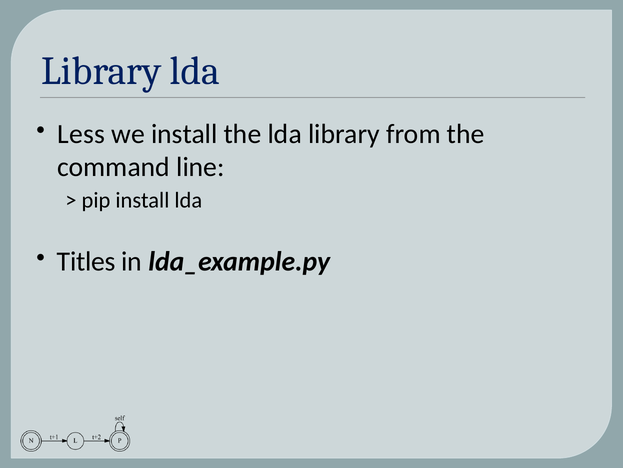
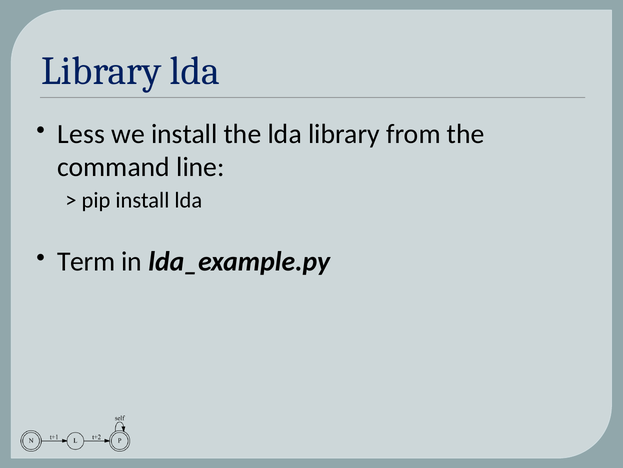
Titles: Titles -> Term
